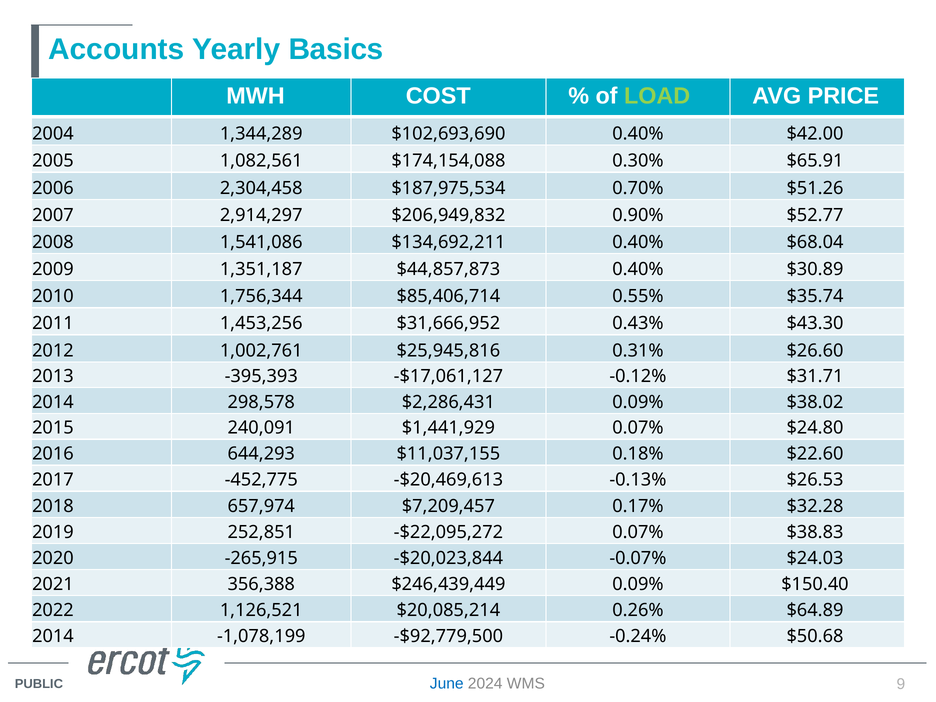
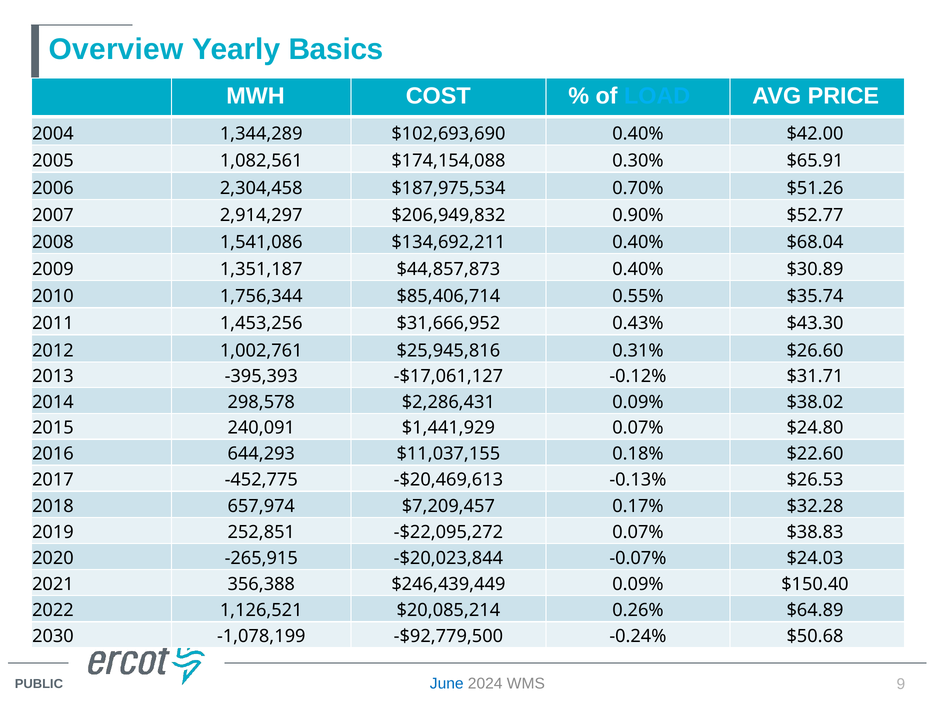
Accounts: Accounts -> Overview
LOAD colour: light green -> light blue
2014 at (53, 636): 2014 -> 2030
